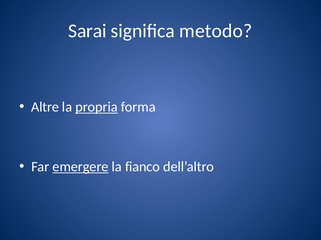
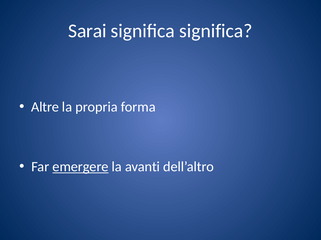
significa metodo: metodo -> significa
propria underline: present -> none
fianco: fianco -> avanti
